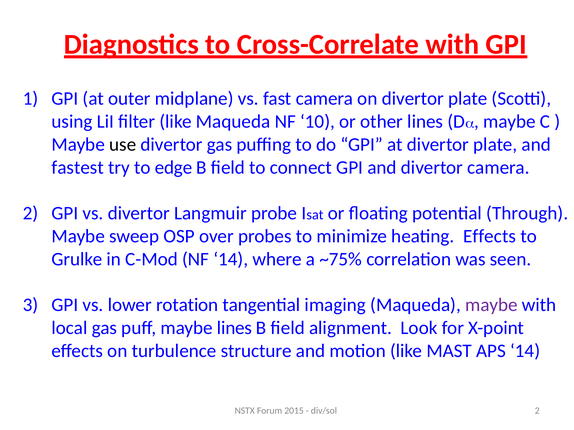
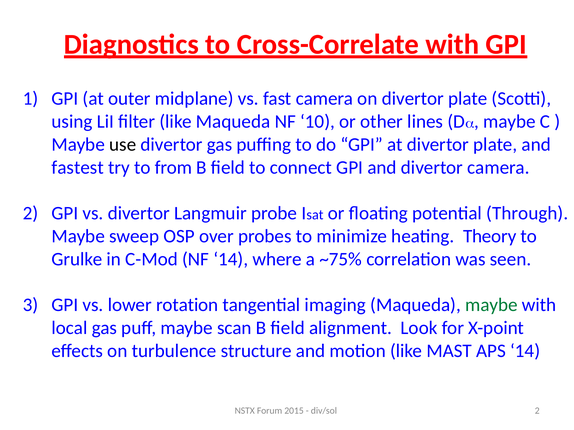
edge: edge -> from
heating Effects: Effects -> Theory
maybe at (491, 305) colour: purple -> green
maybe lines: lines -> scan
